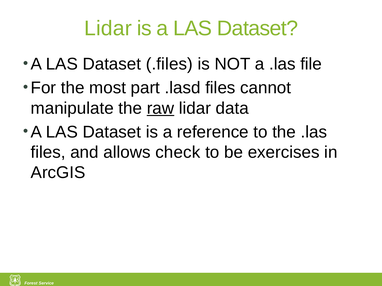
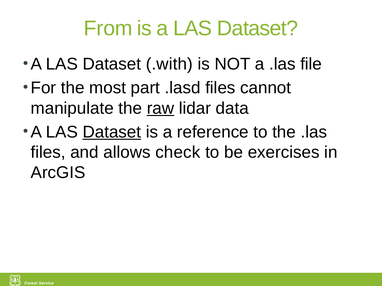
Lidar at (108, 29): Lidar -> From
.files: .files -> .with
Dataset at (112, 132) underline: none -> present
